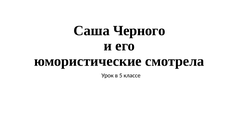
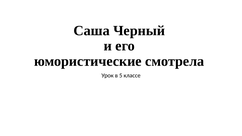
Черного: Черного -> Черный
